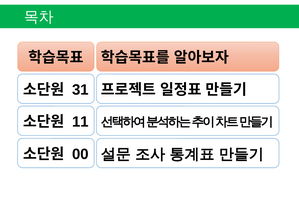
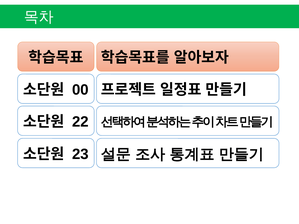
31: 31 -> 00
11: 11 -> 22
00: 00 -> 23
